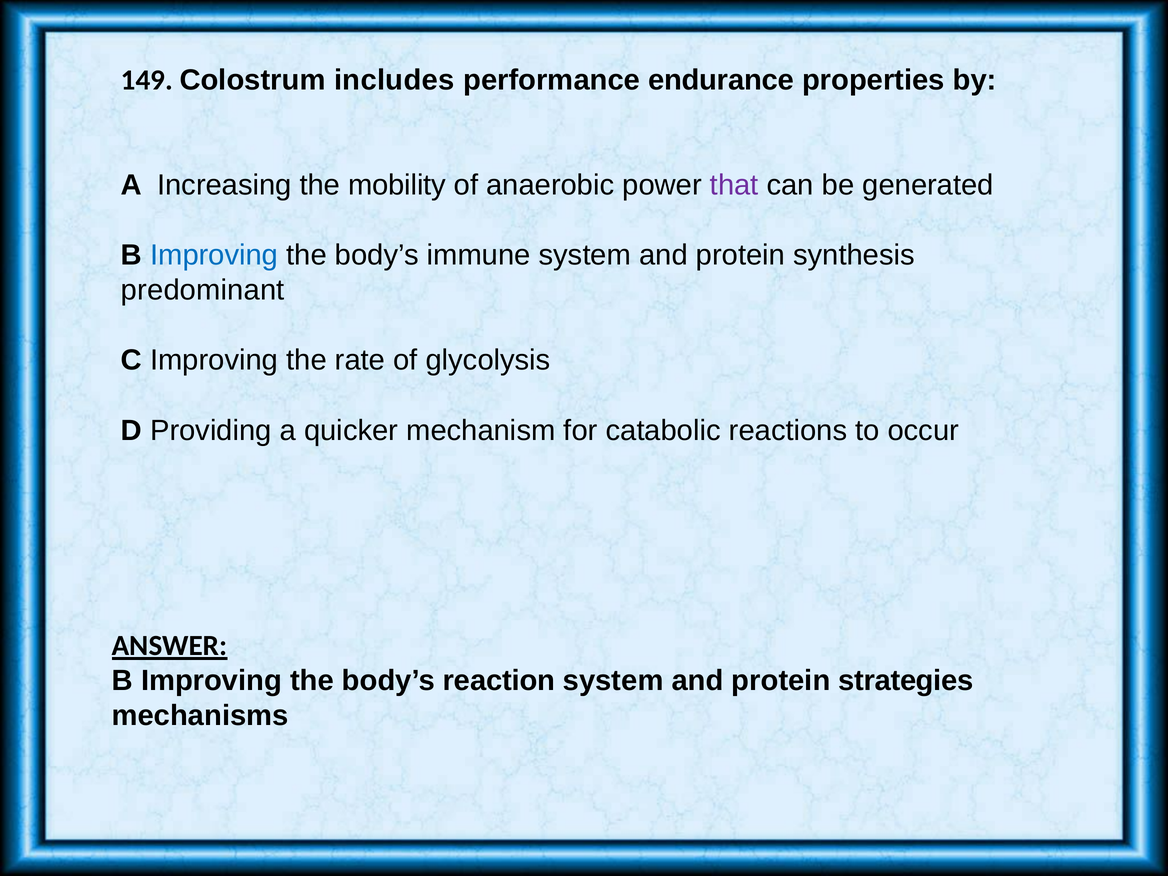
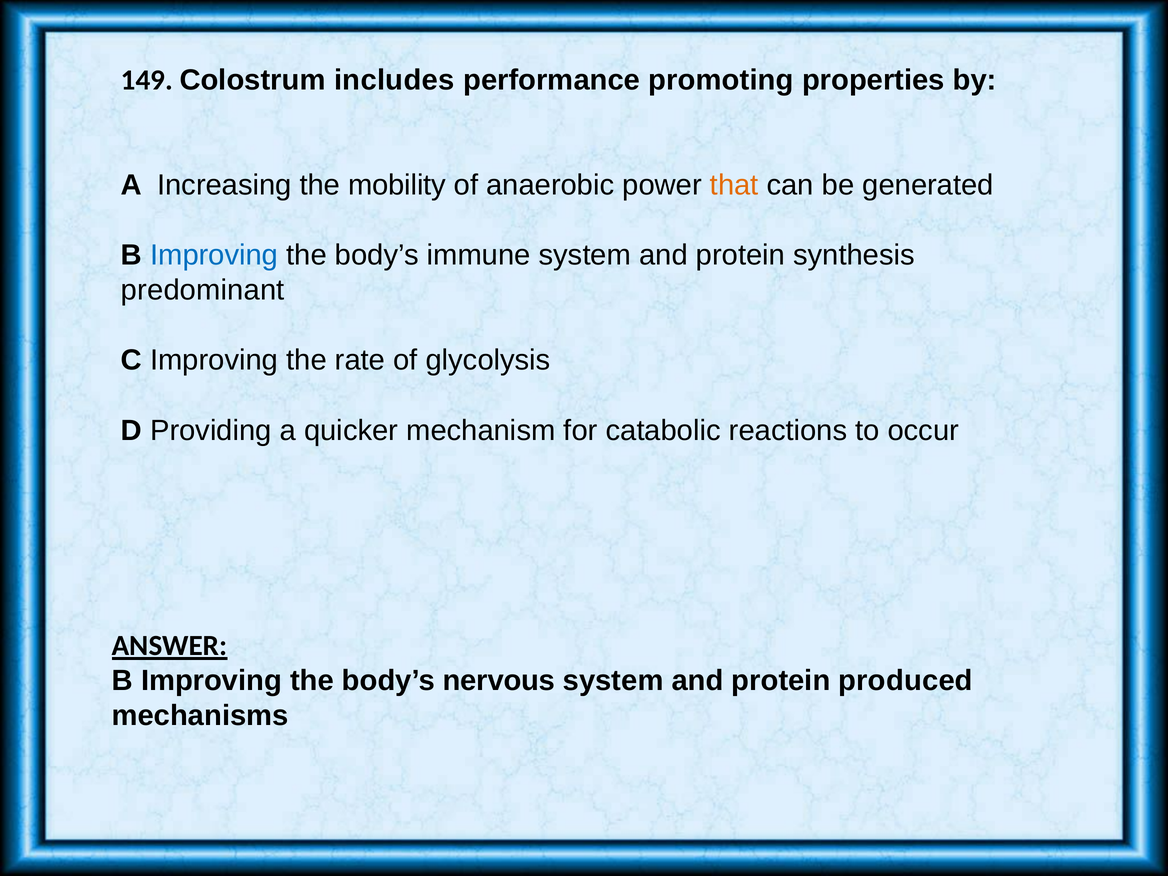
endurance: endurance -> promoting
that colour: purple -> orange
reaction: reaction -> nervous
strategies: strategies -> produced
